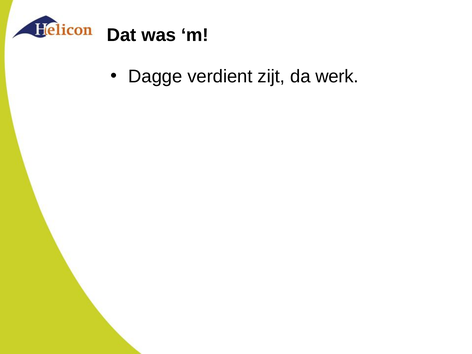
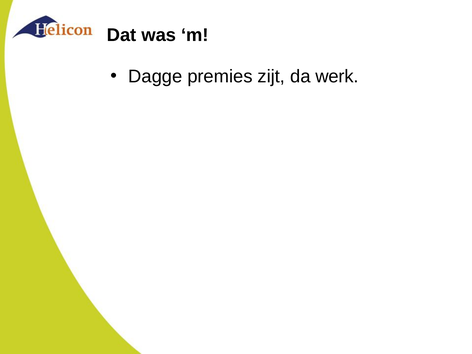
verdient: verdient -> premies
